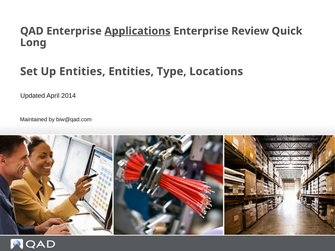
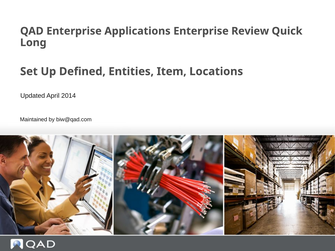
Applications underline: present -> none
Entities at (82, 72): Entities -> Defined
Type: Type -> Item
